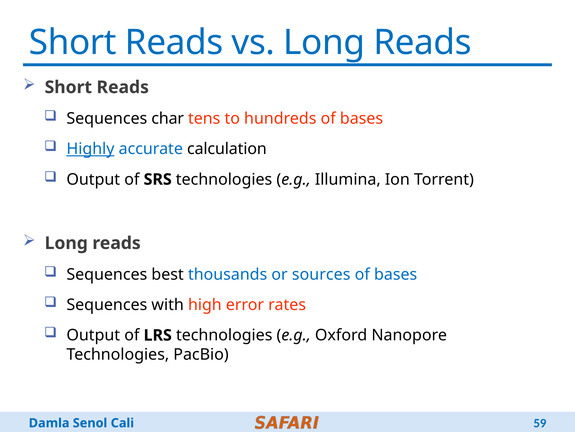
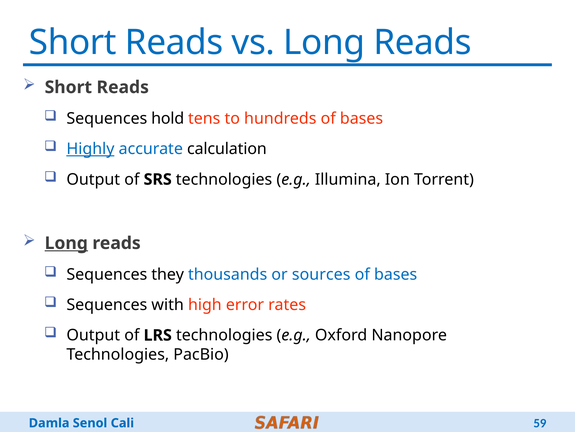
char: char -> hold
Long at (66, 243) underline: none -> present
best: best -> they
